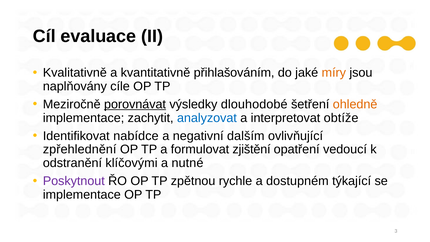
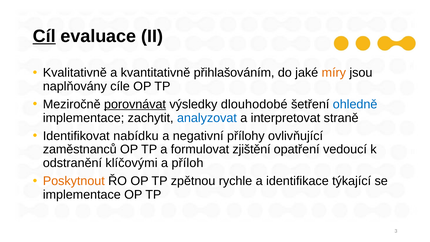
Cíl underline: none -> present
ohledně colour: orange -> blue
obtíže: obtíže -> straně
nabídce: nabídce -> nabídku
dalším: dalším -> přílohy
zpřehlednění: zpřehlednění -> zaměstnanců
nutné: nutné -> příloh
Poskytnout colour: purple -> orange
dostupném: dostupném -> identifikace
